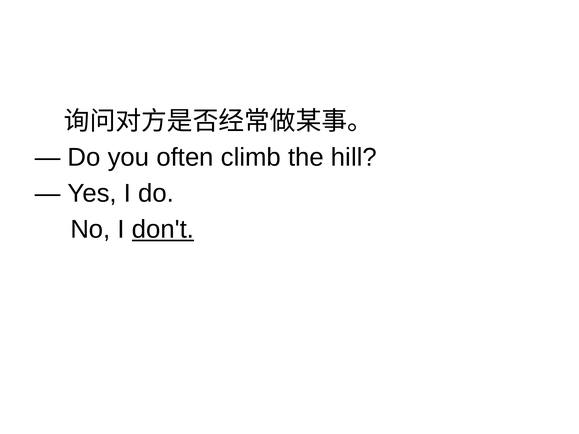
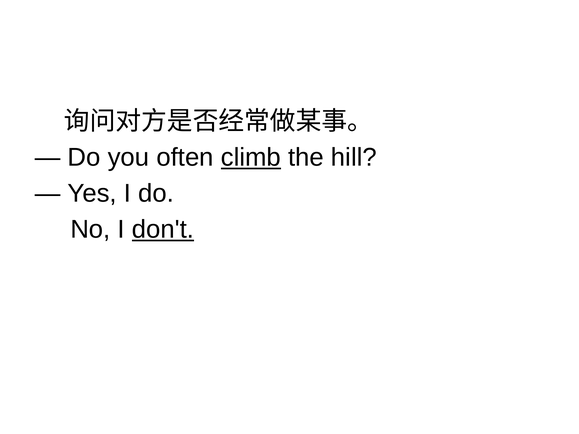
climb underline: none -> present
